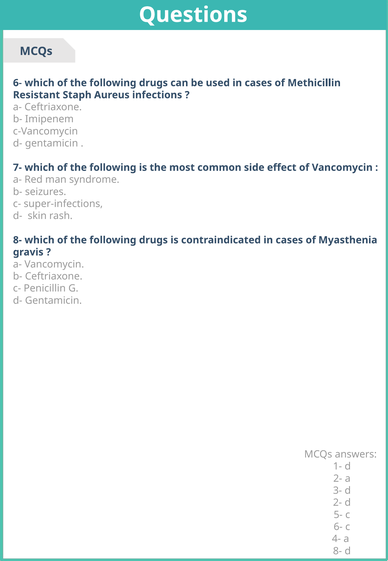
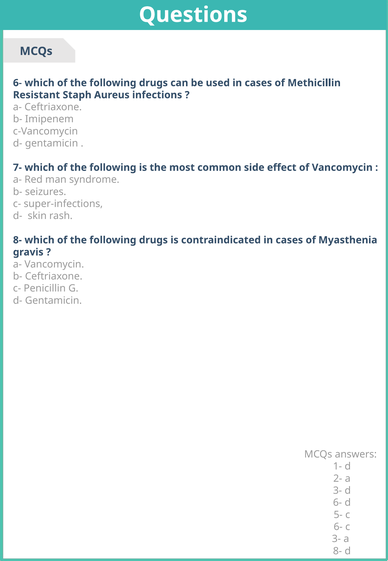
2- at (337, 502): 2- -> 6-
4- at (336, 538): 4- -> 3-
